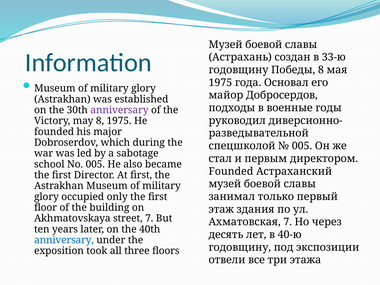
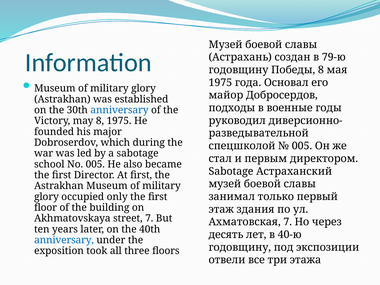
33-ю: 33-ю -> 79-ю
anniversary at (119, 110) colour: purple -> blue
Founded at (231, 171): Founded -> Sabotage
